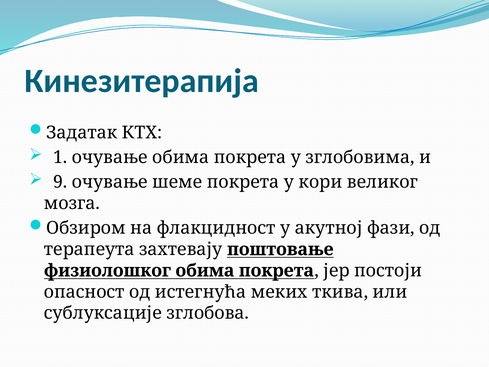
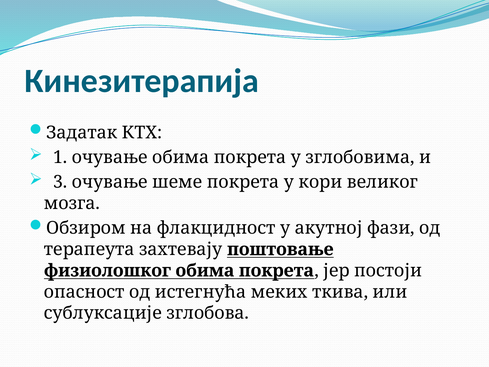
9: 9 -> 3
